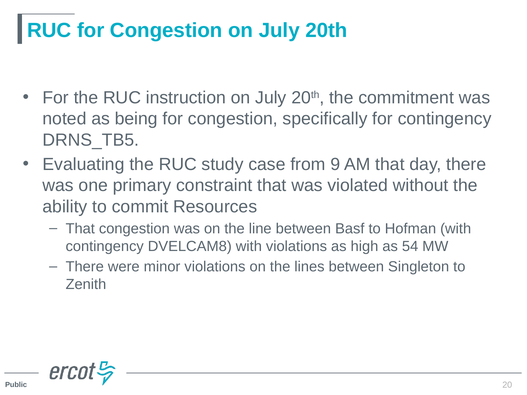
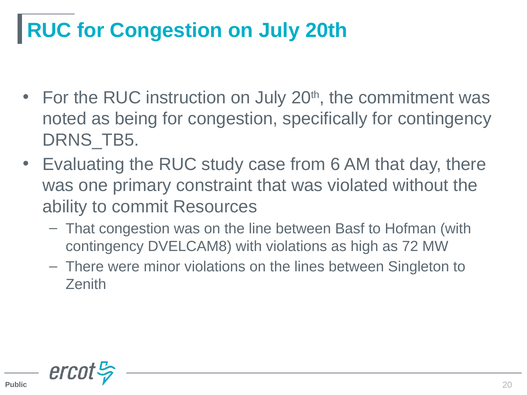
9: 9 -> 6
54: 54 -> 72
